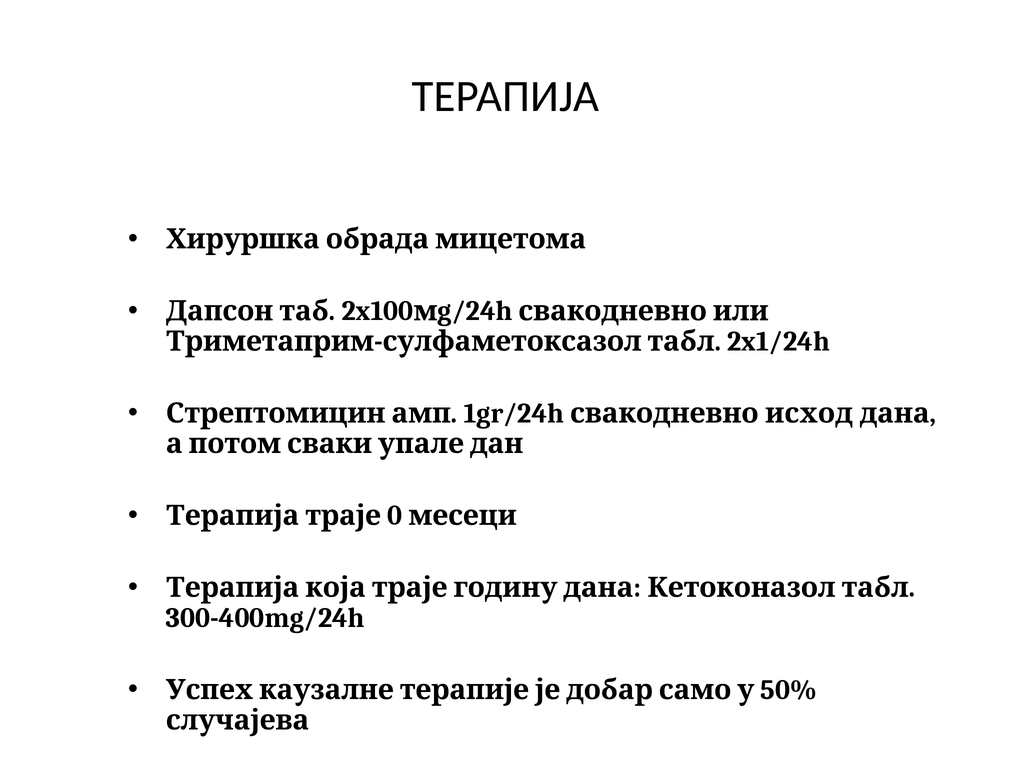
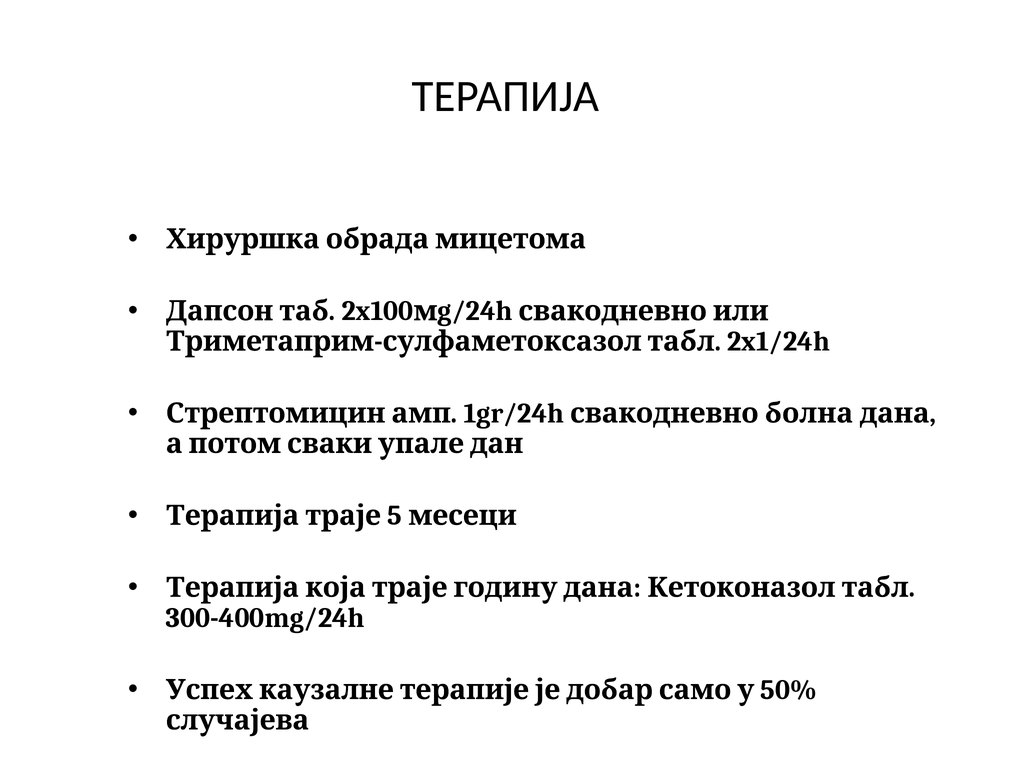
исход: исход -> болна
0: 0 -> 5
